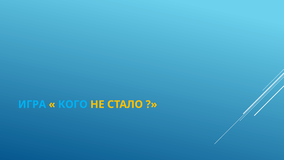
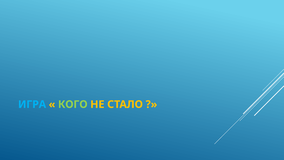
КОГО colour: light blue -> light green
